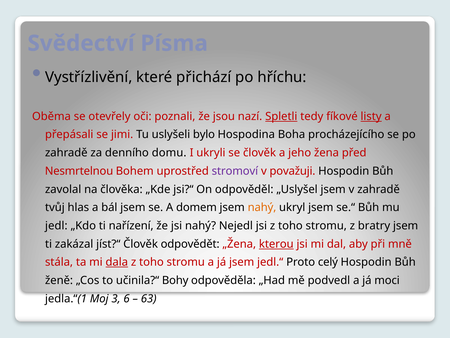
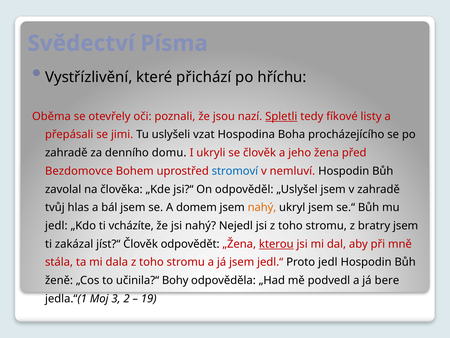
listy underline: present -> none
bylo: bylo -> vzat
Nesmrtelnou: Nesmrtelnou -> Bezdomovce
stromoví colour: purple -> blue
považuji: považuji -> nemluví
nařízení: nařízení -> vcházíte
dala underline: present -> none
Proto celý: celý -> jedl
moci: moci -> bere
6: 6 -> 2
63: 63 -> 19
